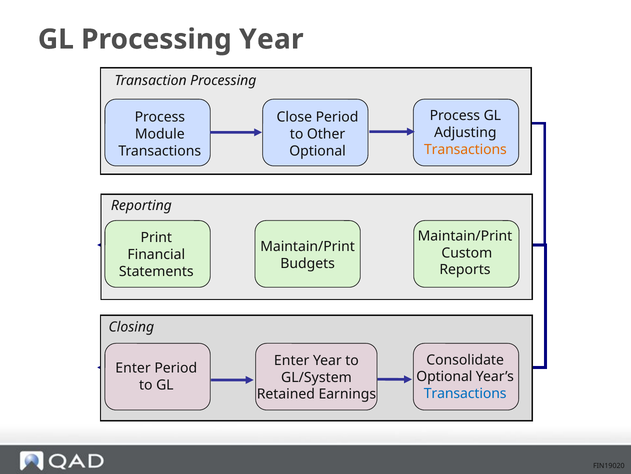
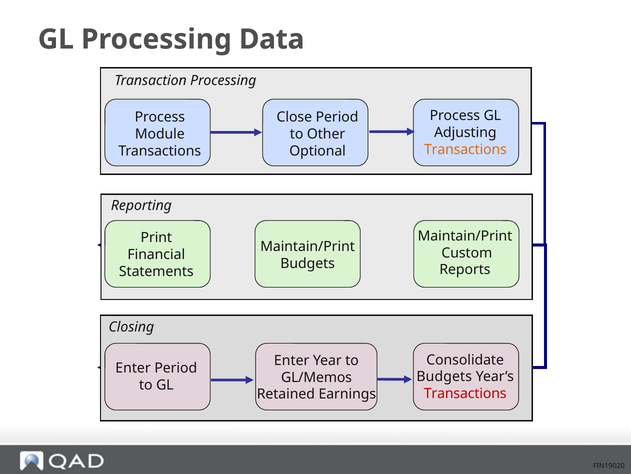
Processing Year: Year -> Data
Optional at (444, 376): Optional -> Budgets
GL/System: GL/System -> GL/Memos
Transactions at (465, 393) colour: blue -> red
